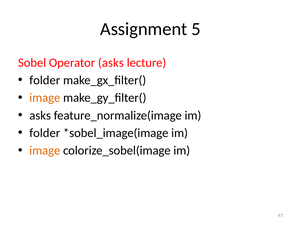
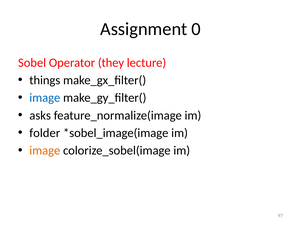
5: 5 -> 0
Operator asks: asks -> they
folder at (45, 80): folder -> things
image at (45, 98) colour: orange -> blue
